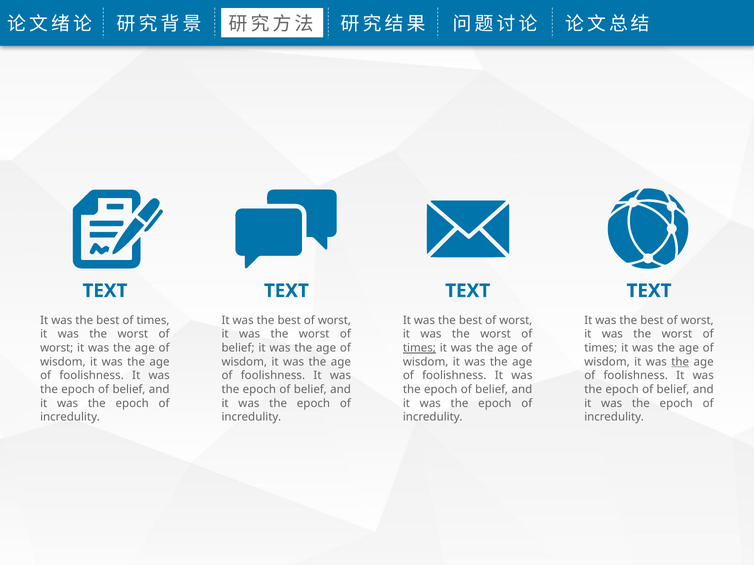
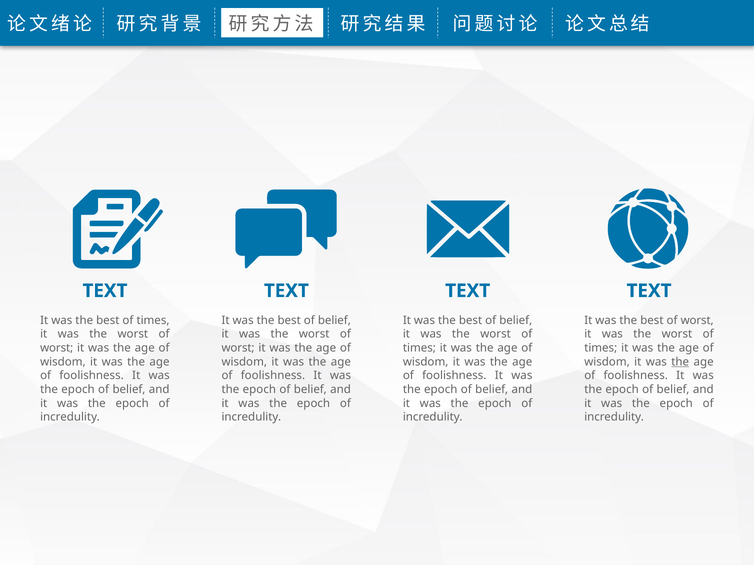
worst at (334, 321): worst -> belief
worst at (516, 321): worst -> belief
belief at (238, 348): belief -> worst
times at (419, 348) underline: present -> none
